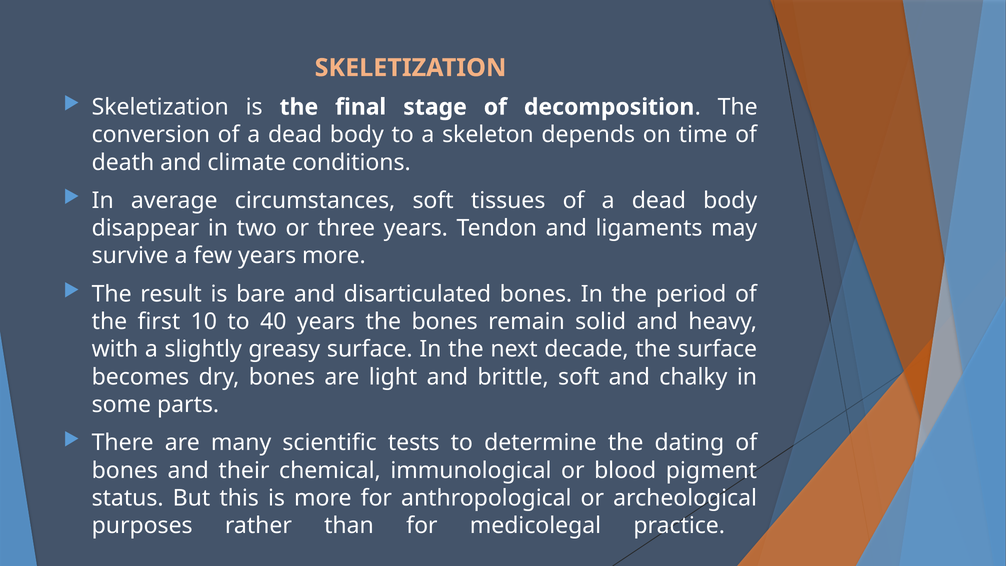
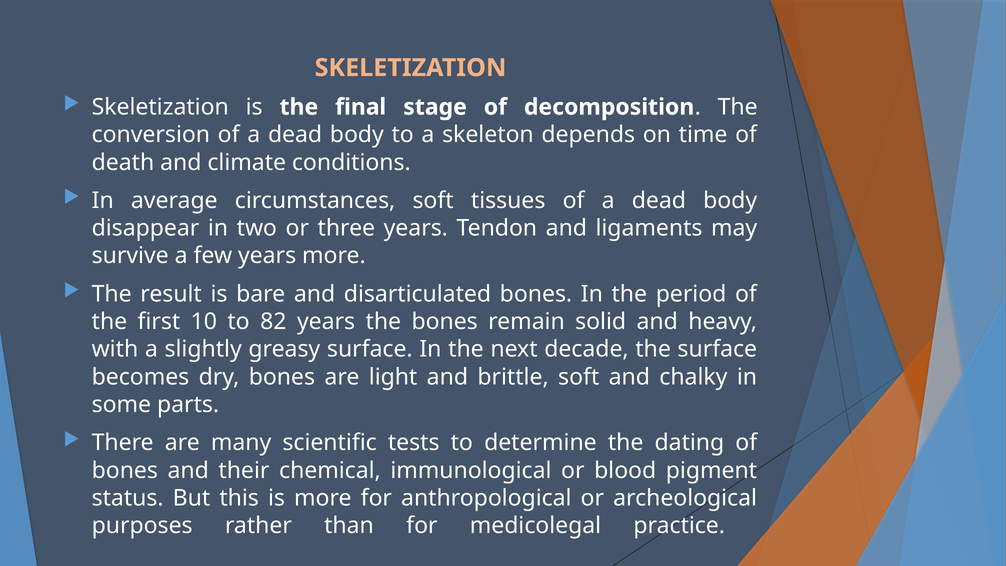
40: 40 -> 82
